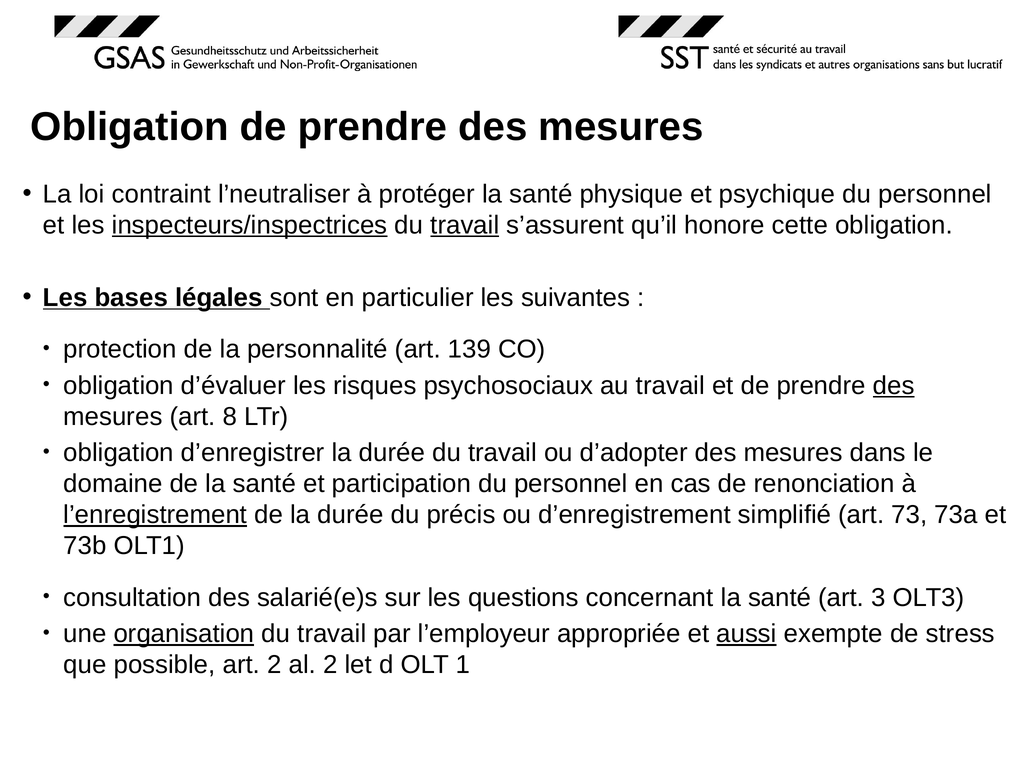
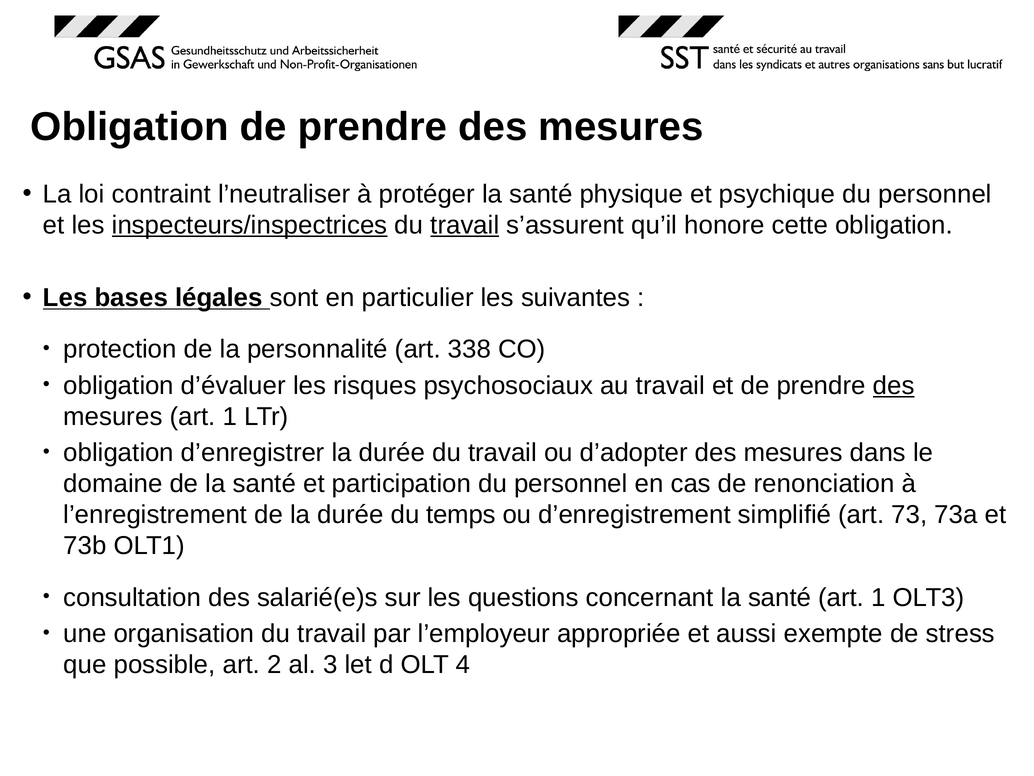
139: 139 -> 338
mesures art 8: 8 -> 1
l’enregistrement underline: present -> none
précis: précis -> temps
santé art 3: 3 -> 1
organisation underline: present -> none
aussi underline: present -> none
al 2: 2 -> 3
1: 1 -> 4
